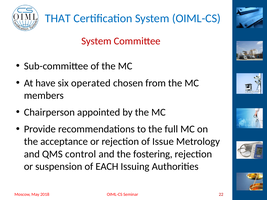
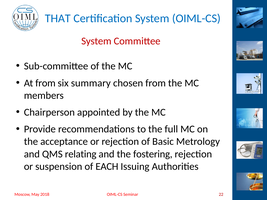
At have: have -> from
operated: operated -> summary
Issue: Issue -> Basic
control: control -> relating
